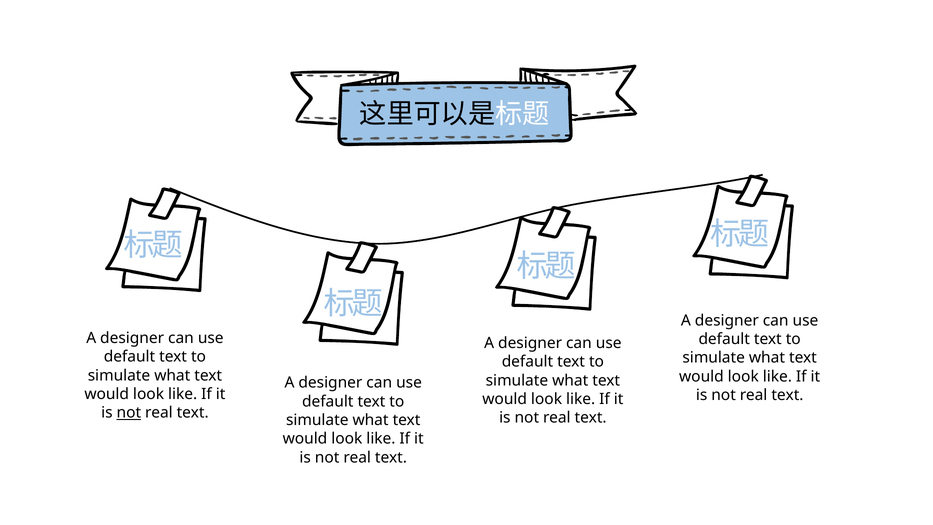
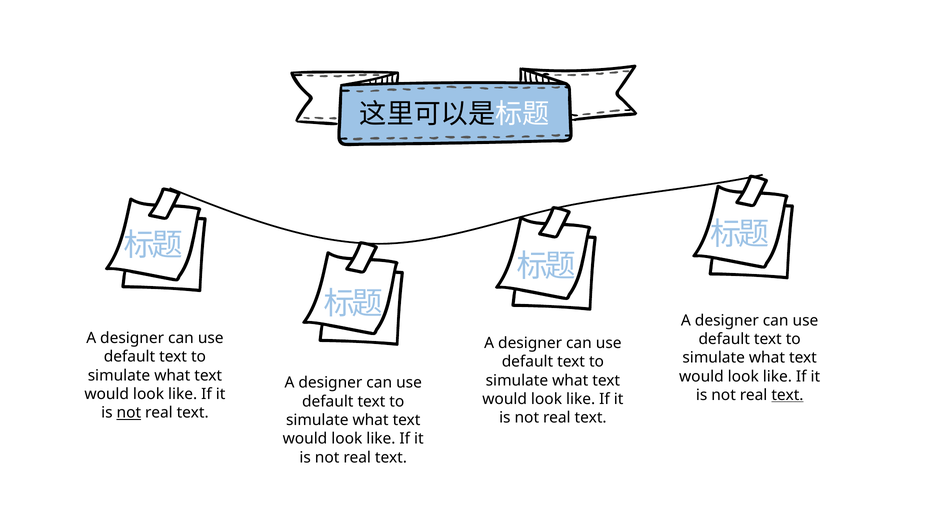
text at (787, 395) underline: none -> present
